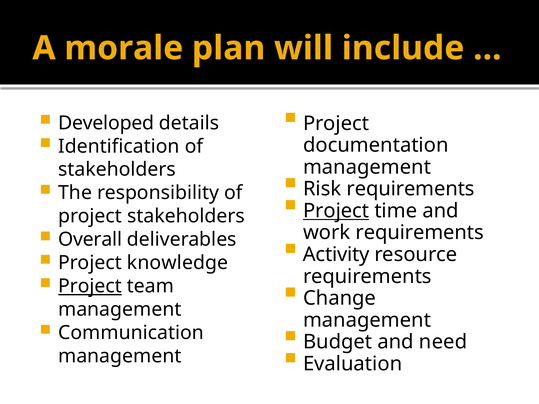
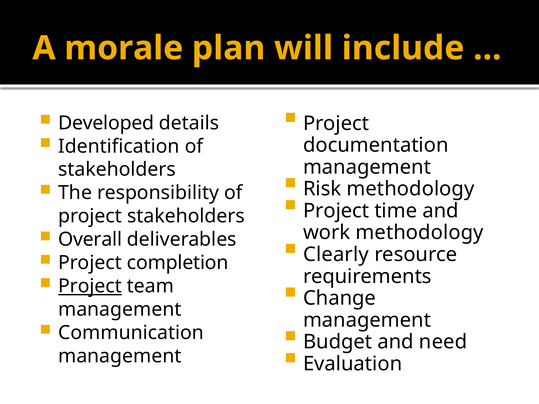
Risk requirements: requirements -> methodology
Project at (336, 211) underline: present -> none
work requirements: requirements -> methodology
Activity: Activity -> Clearly
knowledge: knowledge -> completion
